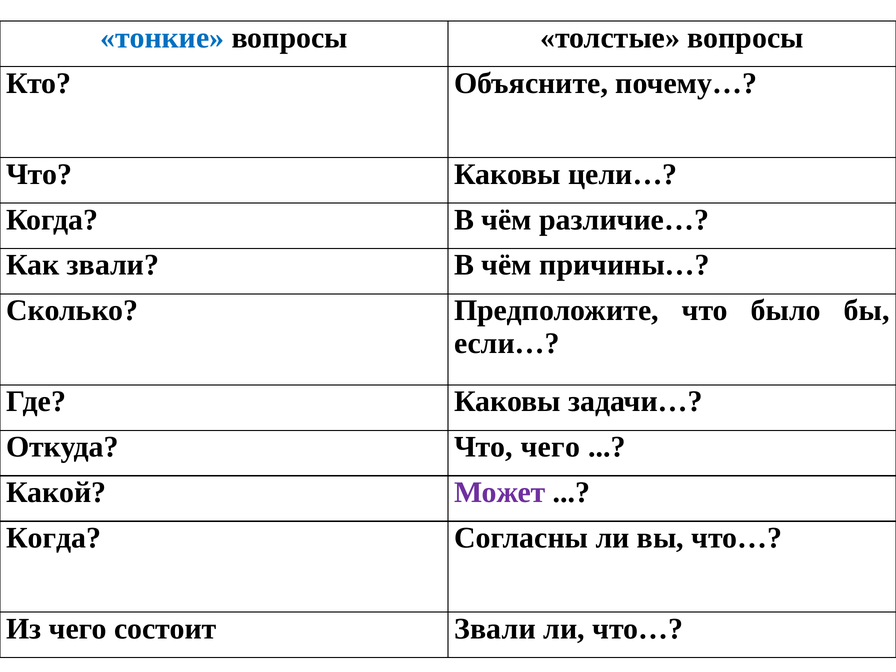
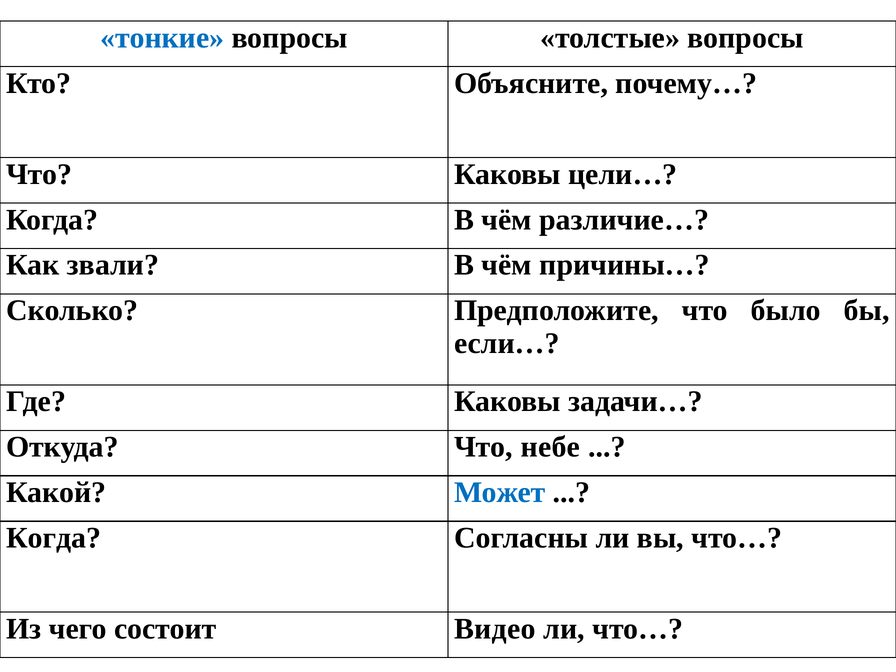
Что чего: чего -> небе
Может colour: purple -> blue
состоит Звали: Звали -> Видео
